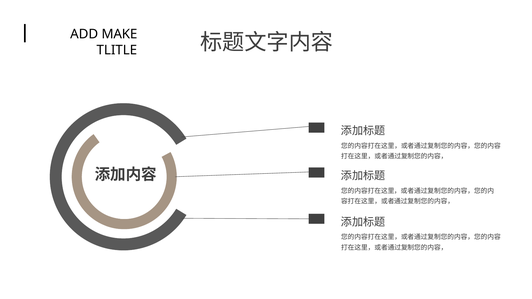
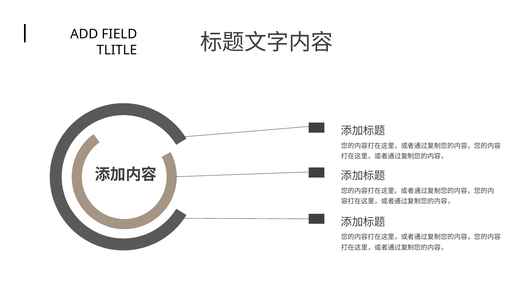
MAKE: MAKE -> FIELD
